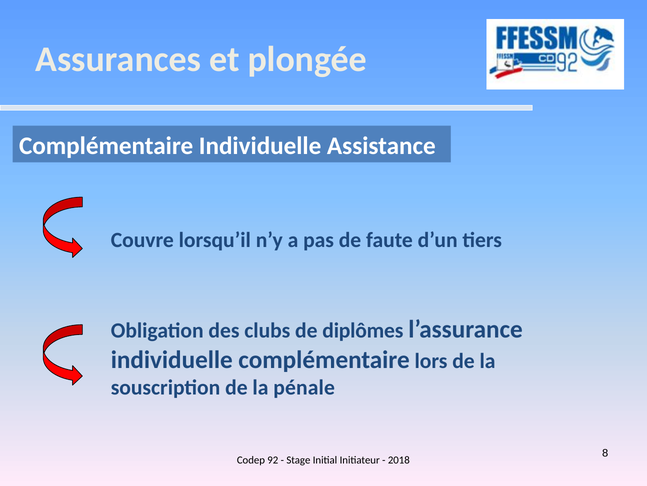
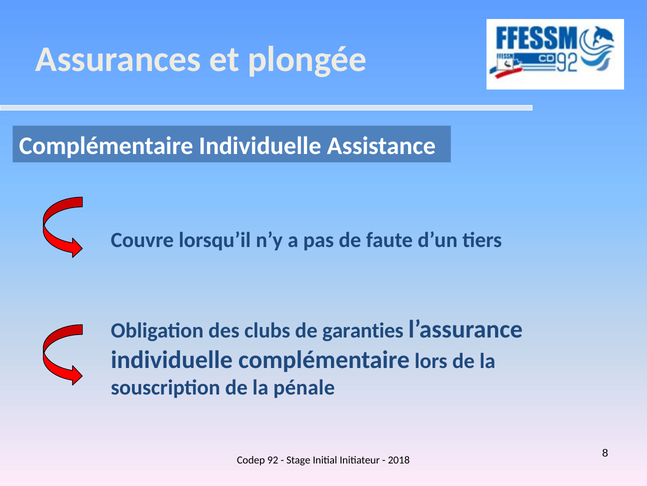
diplômes: diplômes -> garanties
